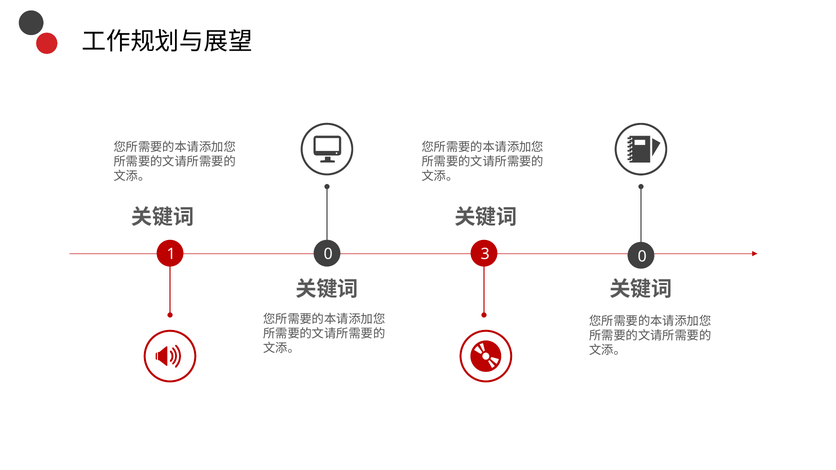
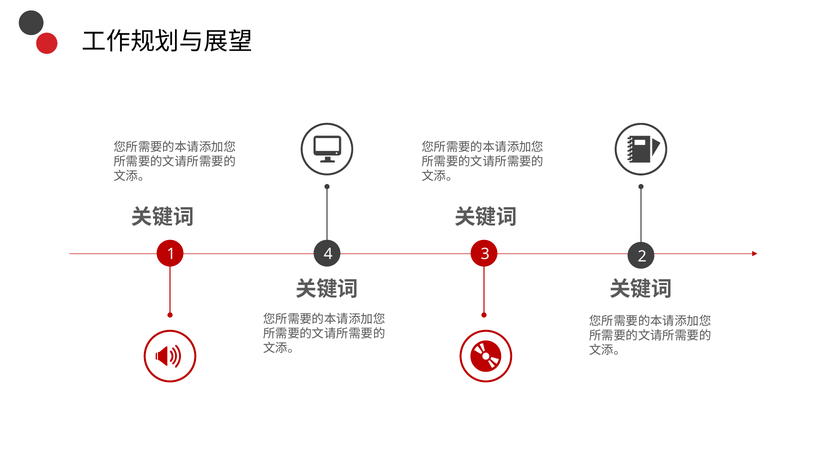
1 0: 0 -> 4
3 0: 0 -> 2
